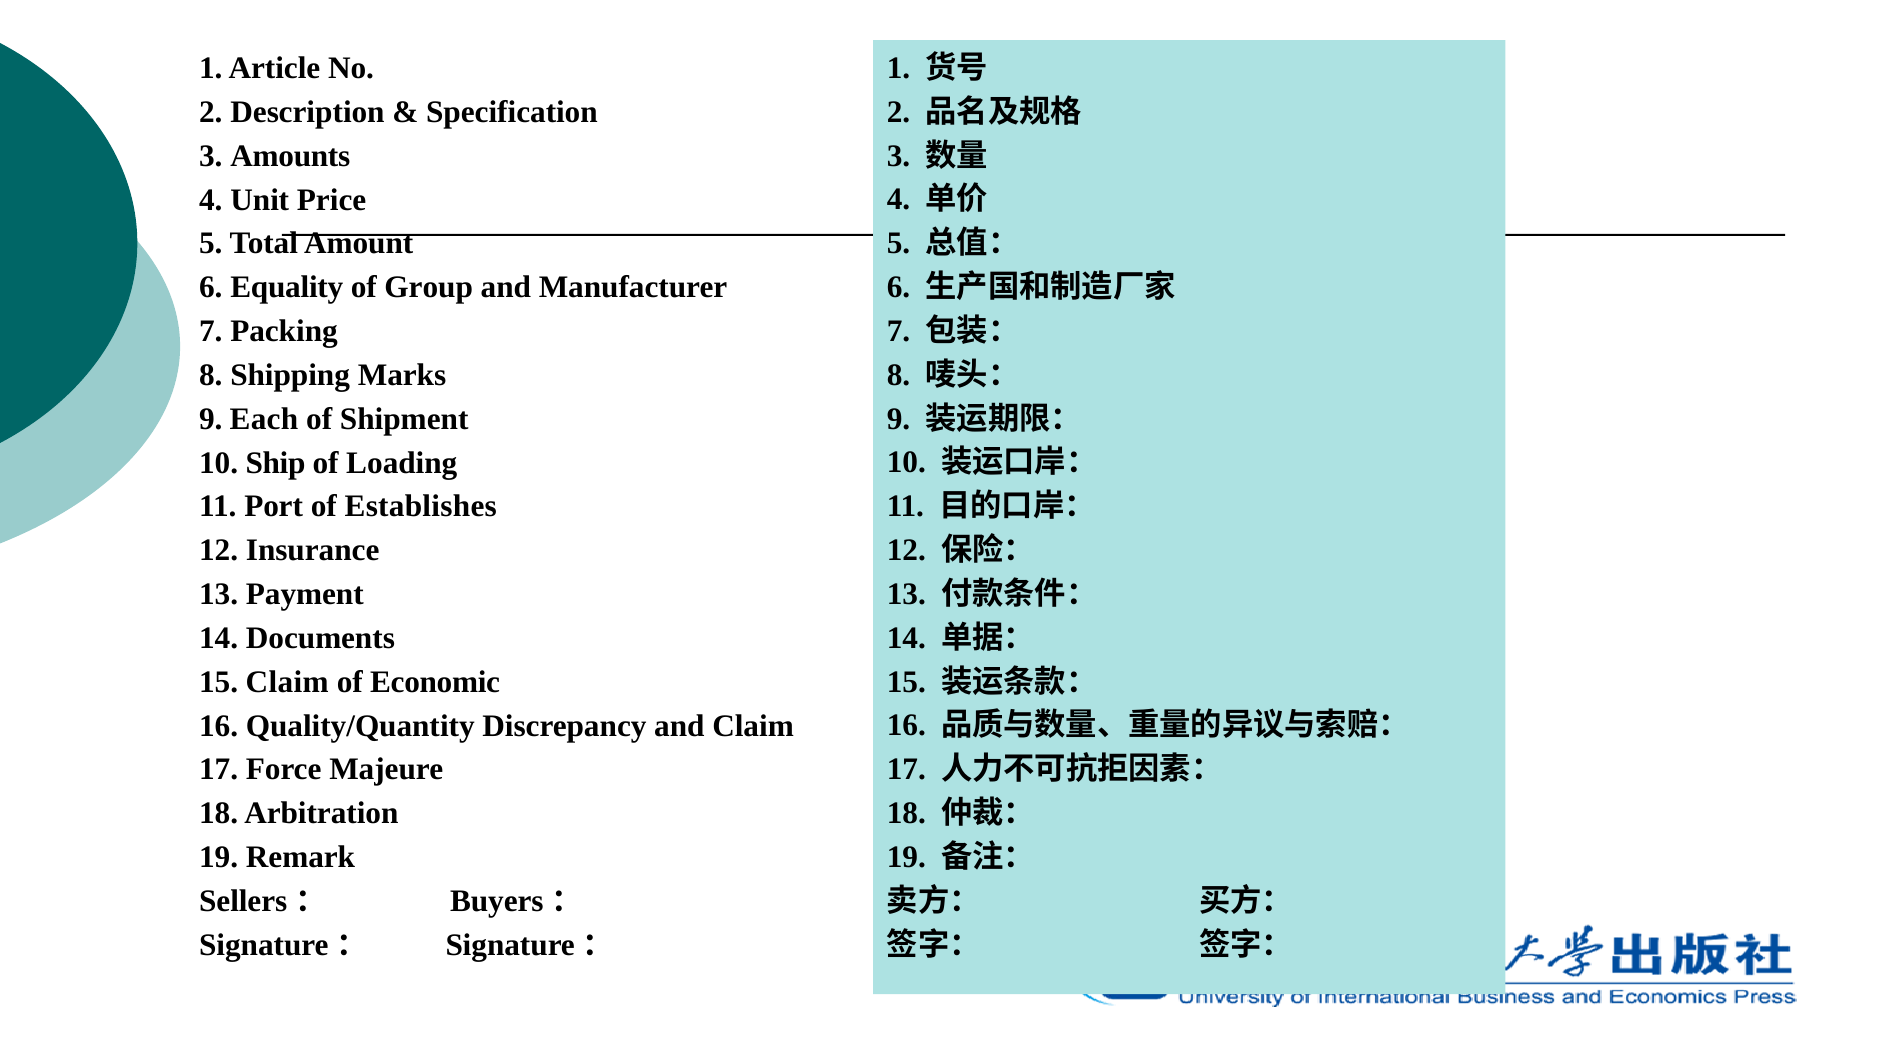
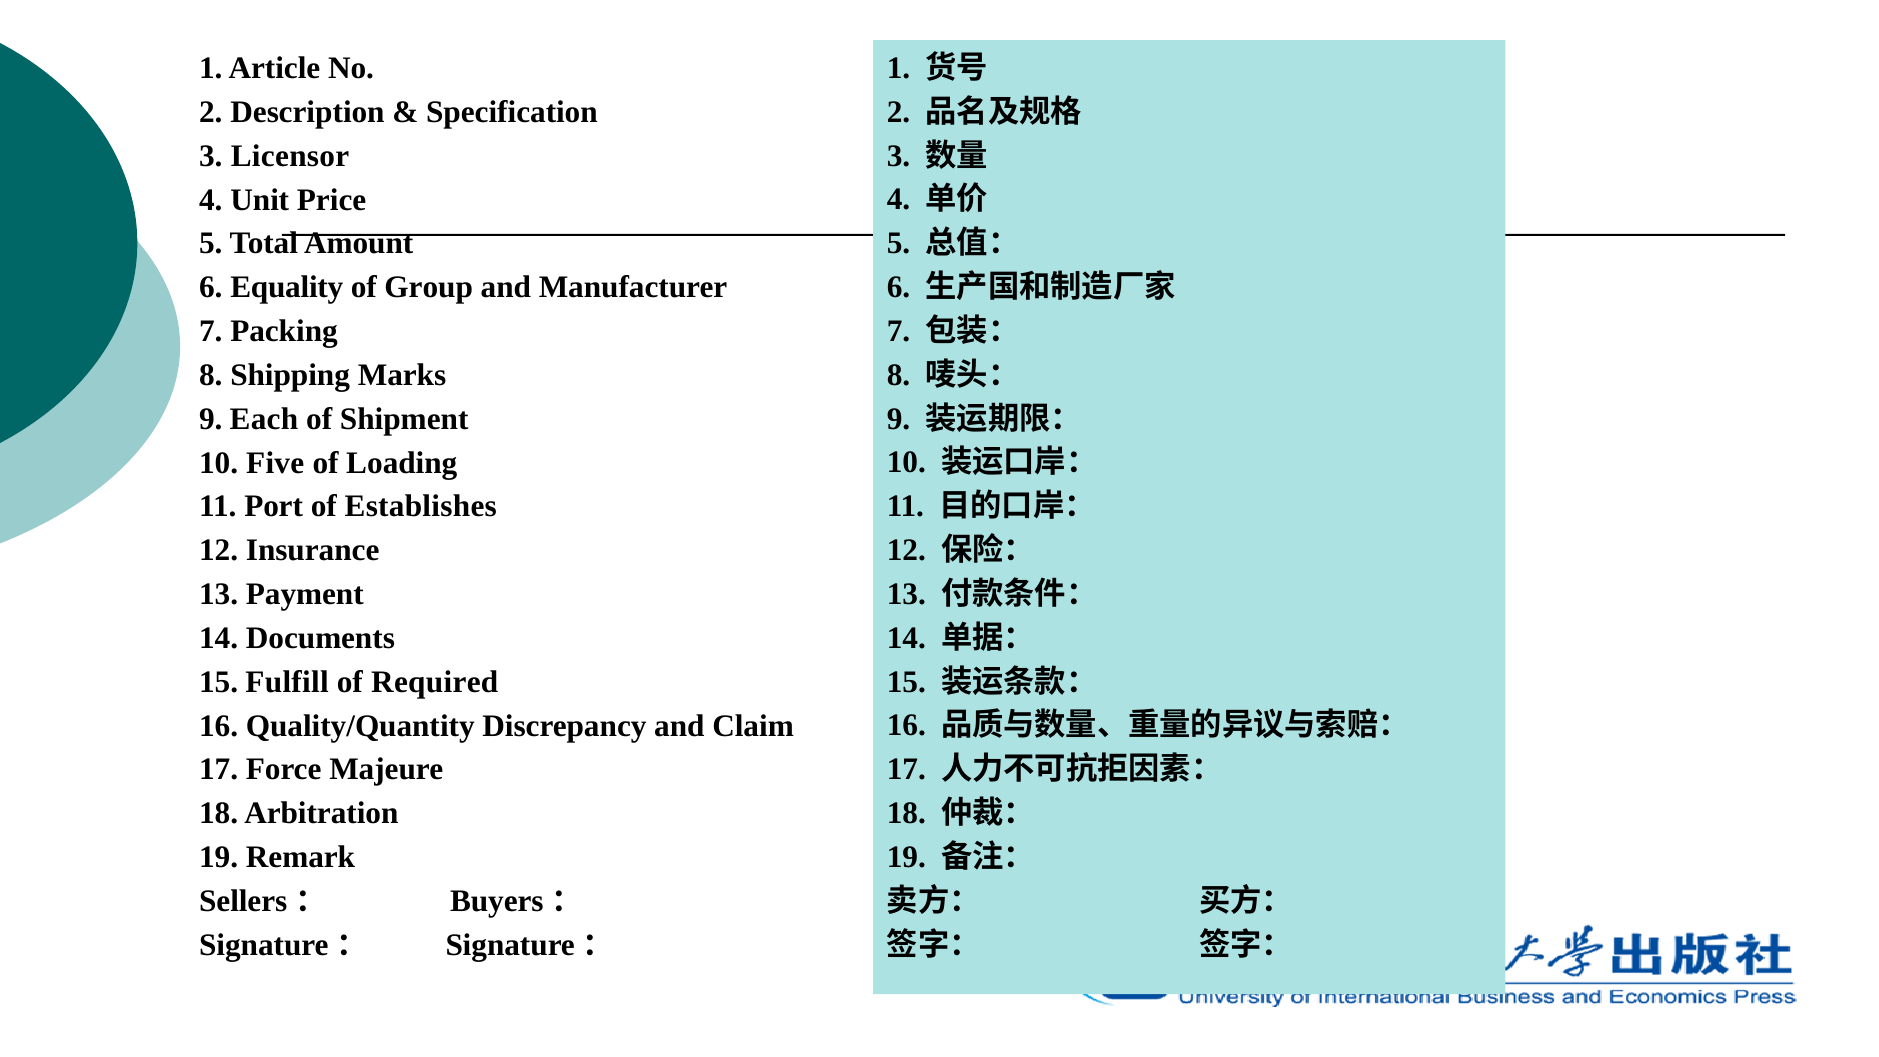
Amounts: Amounts -> Licensor
Ship: Ship -> Five
15 Claim: Claim -> Fulfill
Economic: Economic -> Required
